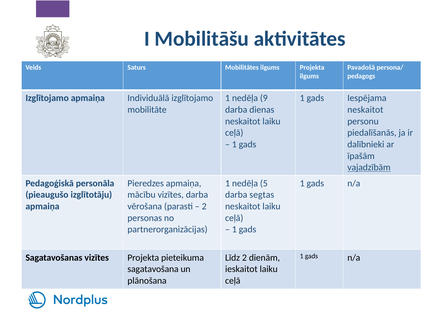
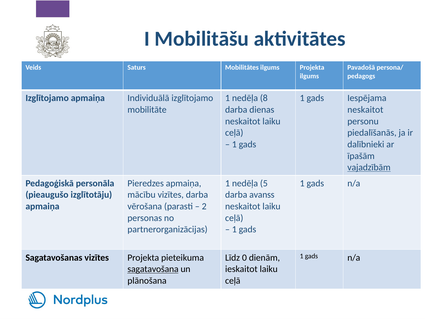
9: 9 -> 8
segtas: segtas -> avanss
Līdz 2: 2 -> 0
sagatavošana underline: none -> present
